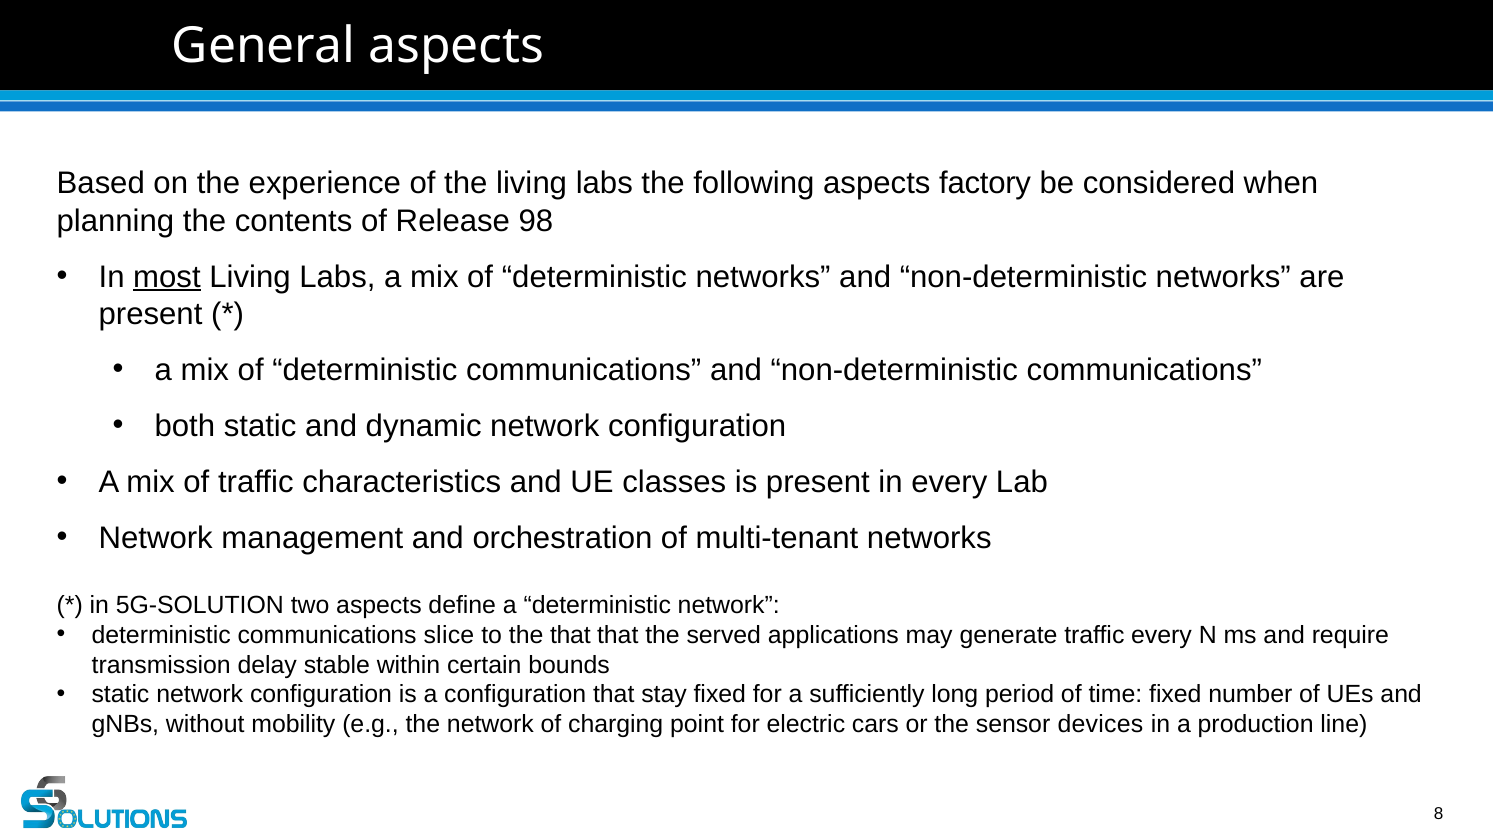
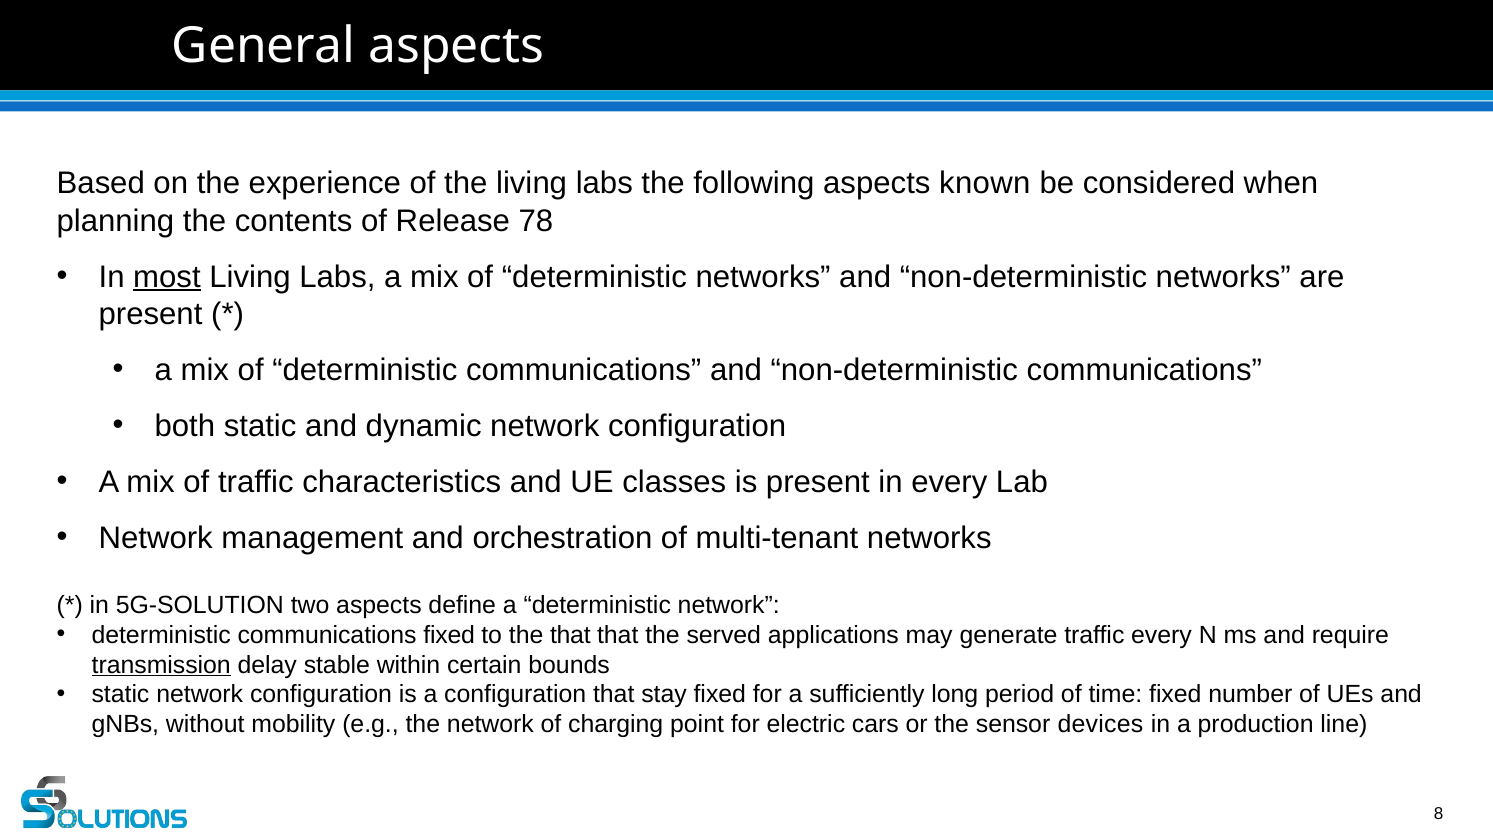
factory: factory -> known
98: 98 -> 78
communications slice: slice -> fixed
transmission underline: none -> present
